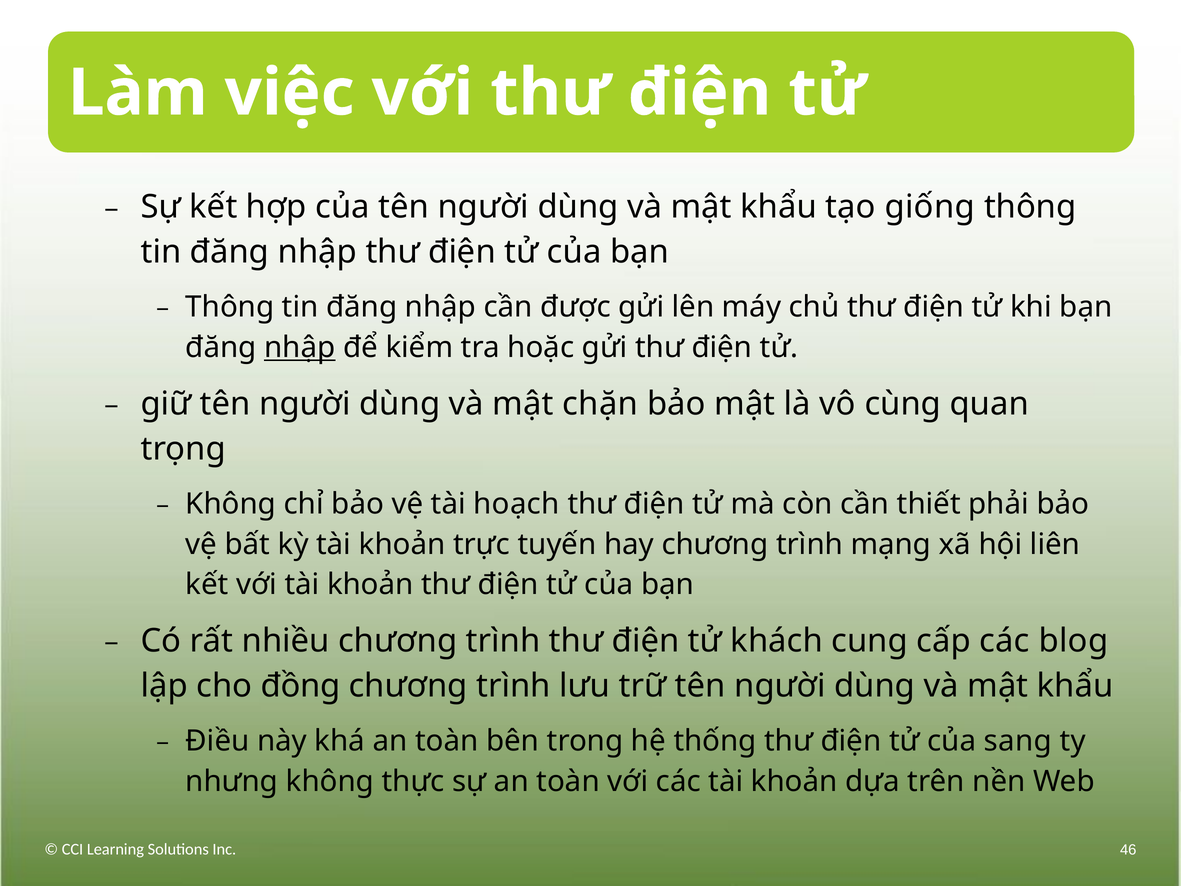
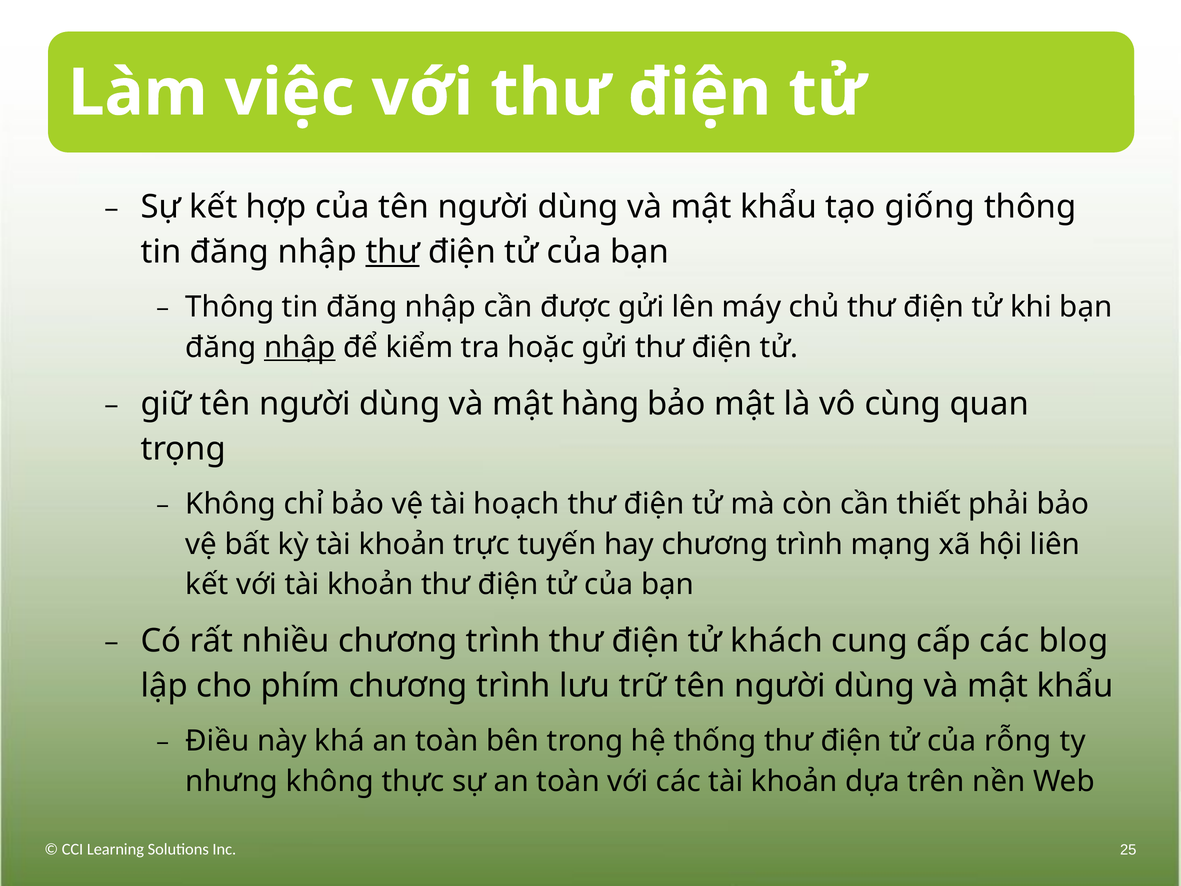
thư at (393, 252) underline: none -> present
chặn: chặn -> hàng
đồng: đồng -> phím
sang: sang -> rỗng
46: 46 -> 25
